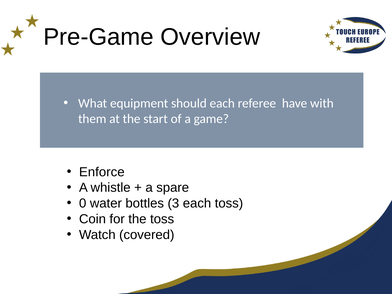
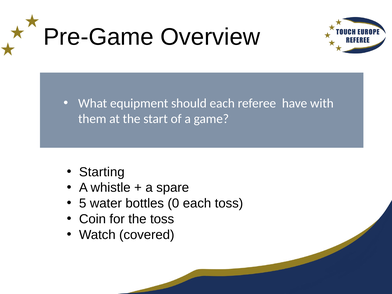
Enforce: Enforce -> Starting
0: 0 -> 5
3: 3 -> 0
